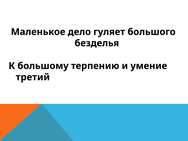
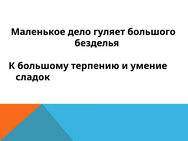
третий: третий -> сладок
